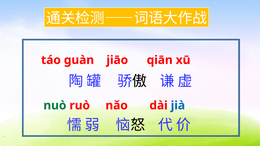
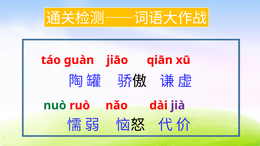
jià colour: blue -> purple
